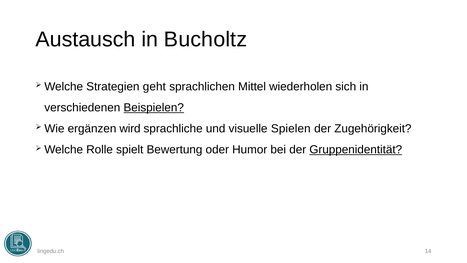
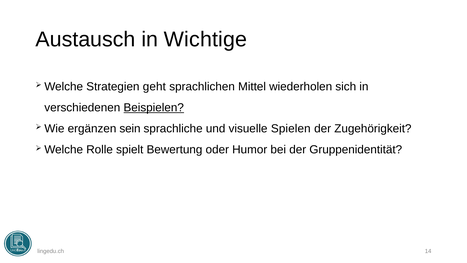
Bucholtz: Bucholtz -> Wichtige
wird: wird -> sein
Gruppenidentität underline: present -> none
